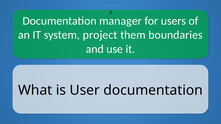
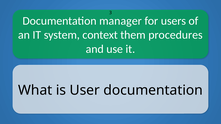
project: project -> context
boundaries: boundaries -> procedures
